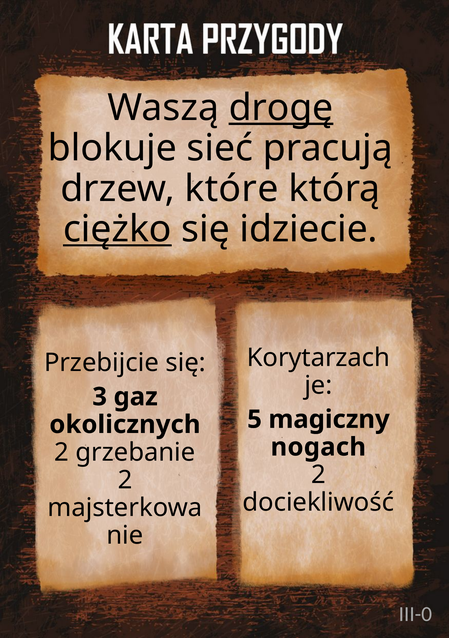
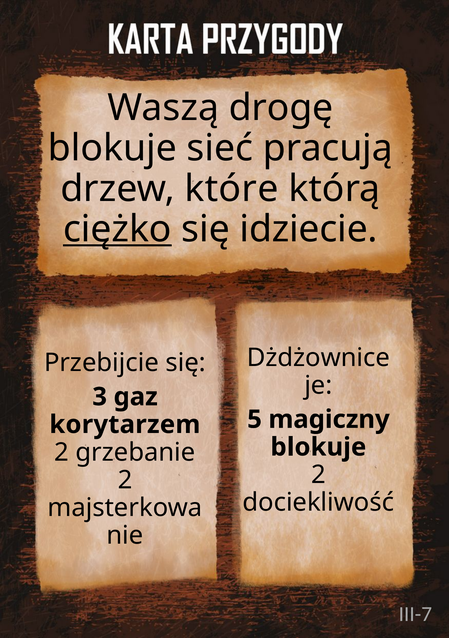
drogę underline: present -> none
Korytarzach: Korytarzach -> Dżdżownice
okolicznych: okolicznych -> korytarzem
nogach at (318, 447): nogach -> blokuje
III-0: III-0 -> III-7
